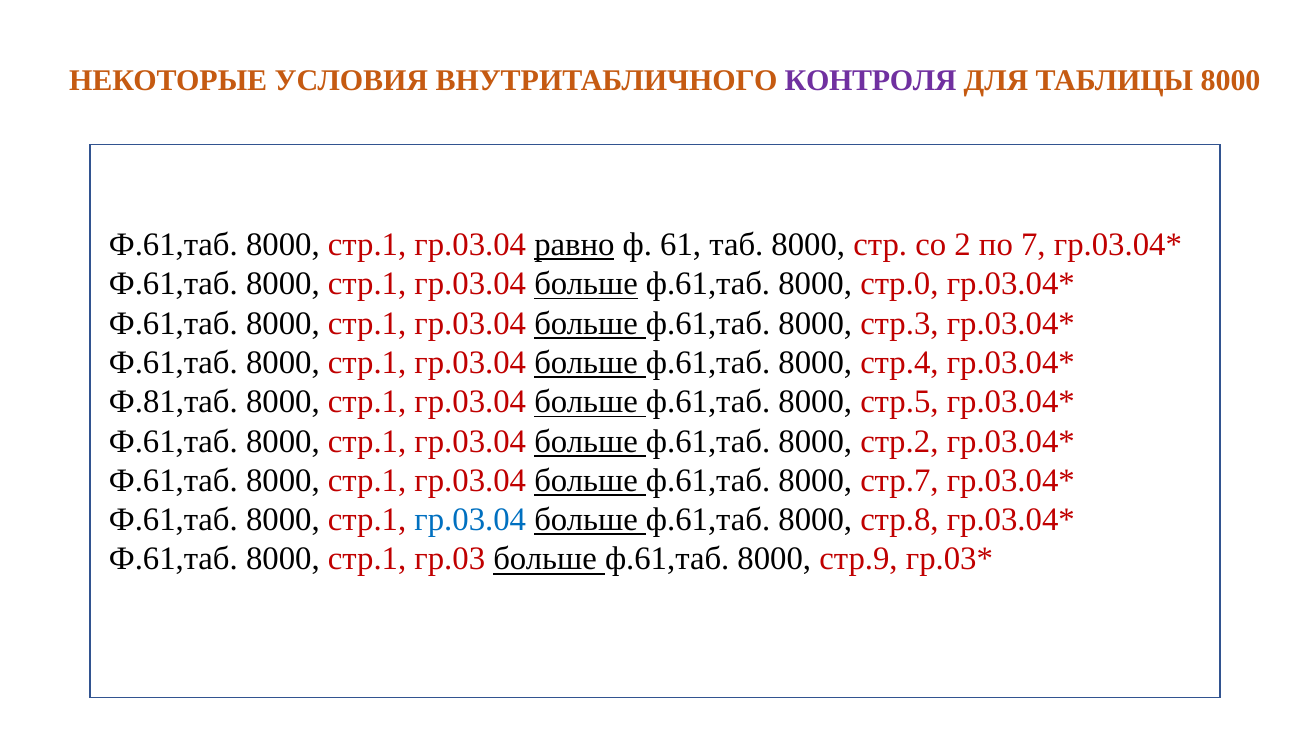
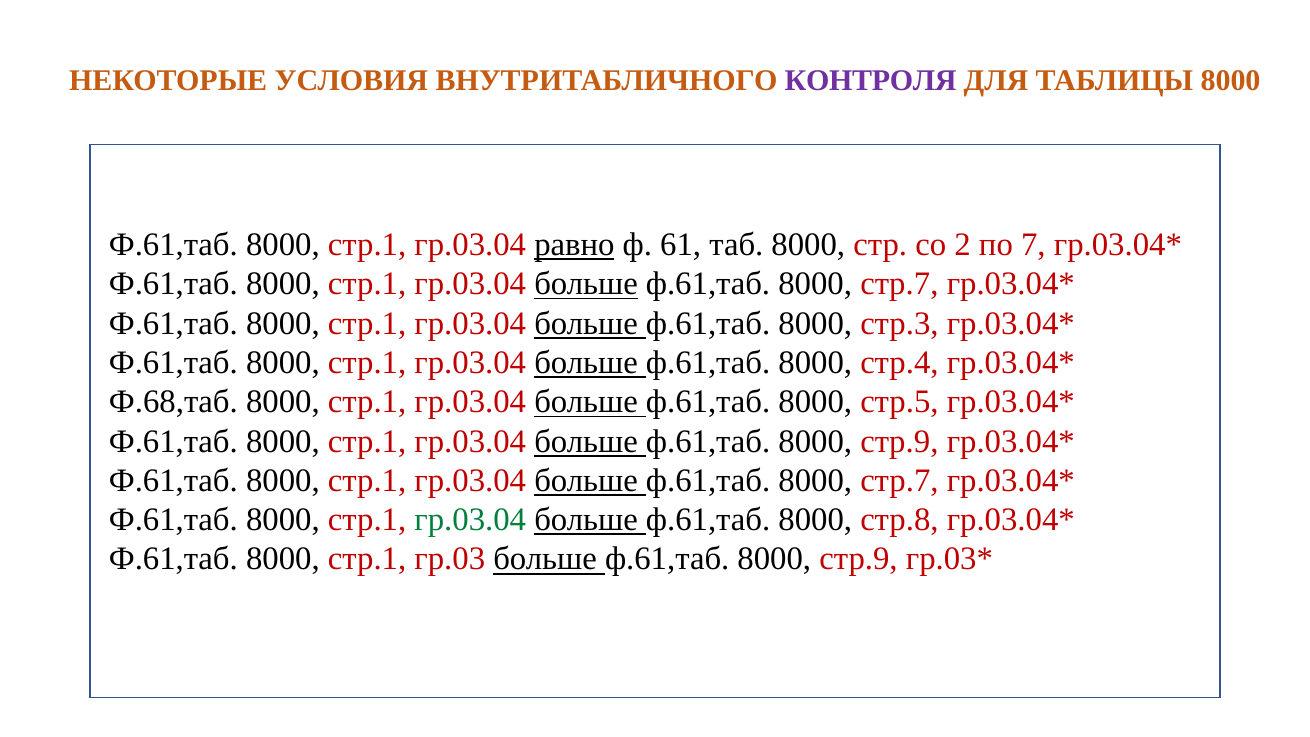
стр.0 at (899, 284): стр.0 -> стр.7
Ф.81,таб: Ф.81,таб -> Ф.68,таб
стр.2 at (899, 441): стр.2 -> стр.9
гр.03.04 at (470, 520) colour: blue -> green
